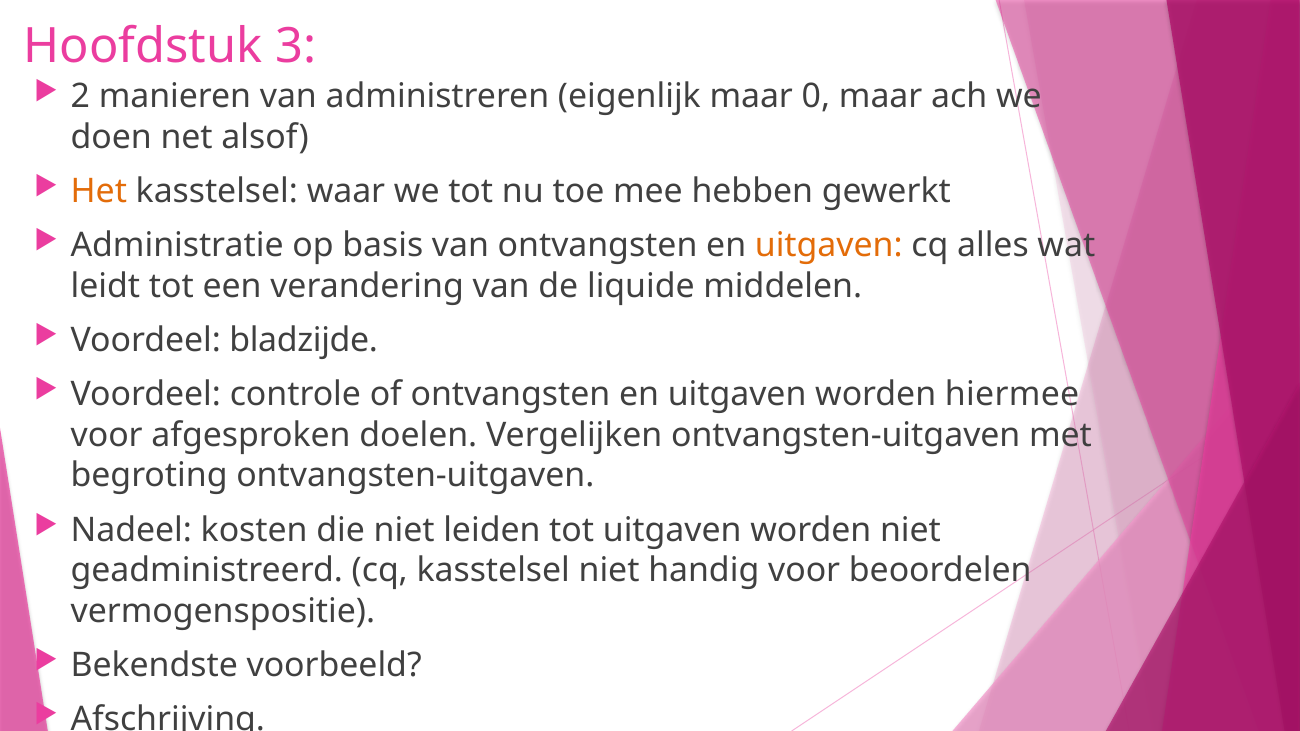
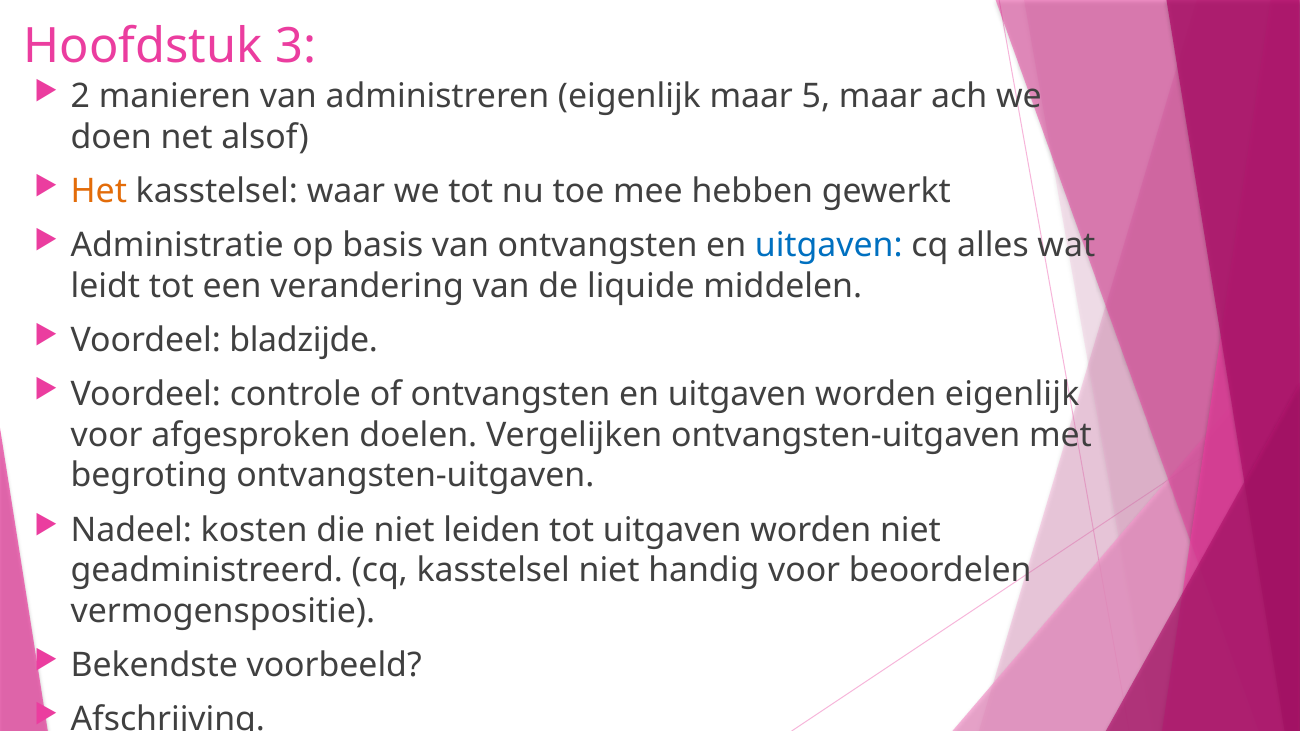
0: 0 -> 5
uitgaven at (829, 246) colour: orange -> blue
worden hiermee: hiermee -> eigenlijk
